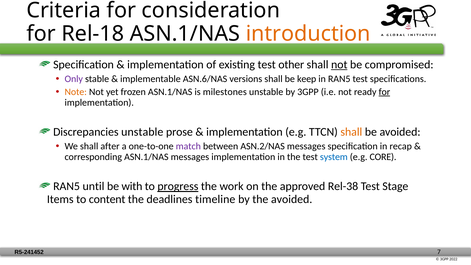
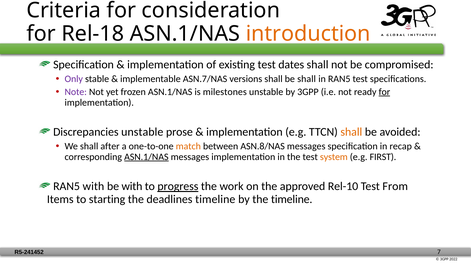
other: other -> dates
not at (339, 65) underline: present -> none
ASN.6/NAS: ASN.6/NAS -> ASN.7/NAS
be keep: keep -> shall
Note colour: orange -> purple
match colour: purple -> orange
ASN.2/NAS: ASN.2/NAS -> ASN.8/NAS
ASN.1/NAS at (146, 157) underline: none -> present
system colour: blue -> orange
CORE: CORE -> FIRST
RAN5 until: until -> with
Rel-38: Rel-38 -> Rel-10
Stage: Stage -> From
content: content -> starting
the avoided: avoided -> timeline
